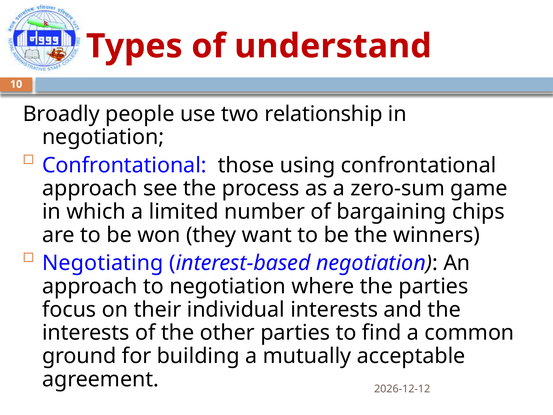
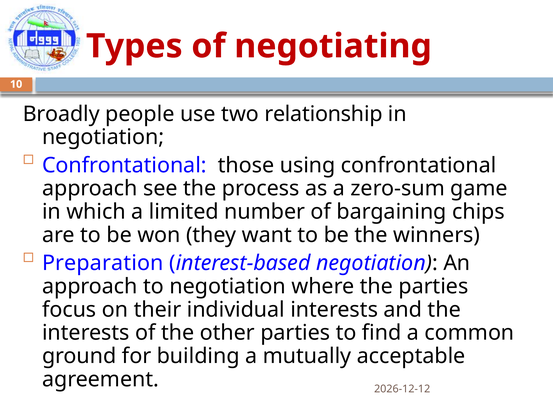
understand: understand -> negotiating
Negotiating: Negotiating -> Preparation
